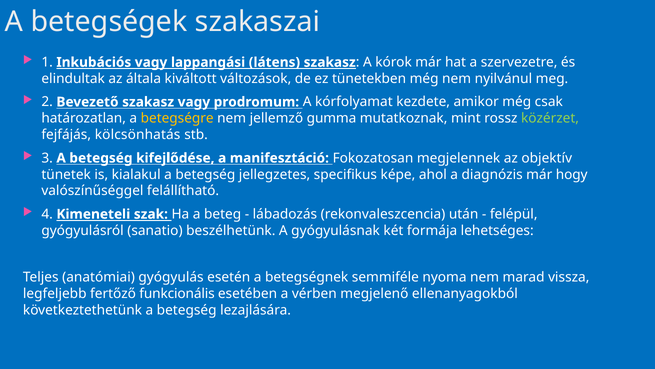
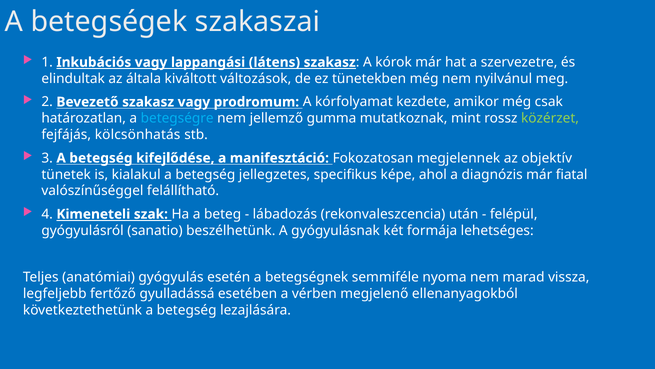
betegségre colour: yellow -> light blue
hogy: hogy -> fiatal
funkcionális: funkcionális -> gyulladássá
